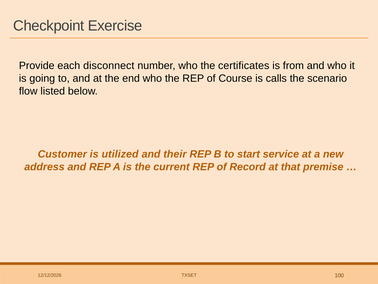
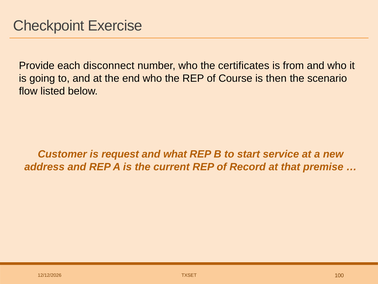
calls: calls -> then
utilized: utilized -> request
their: their -> what
